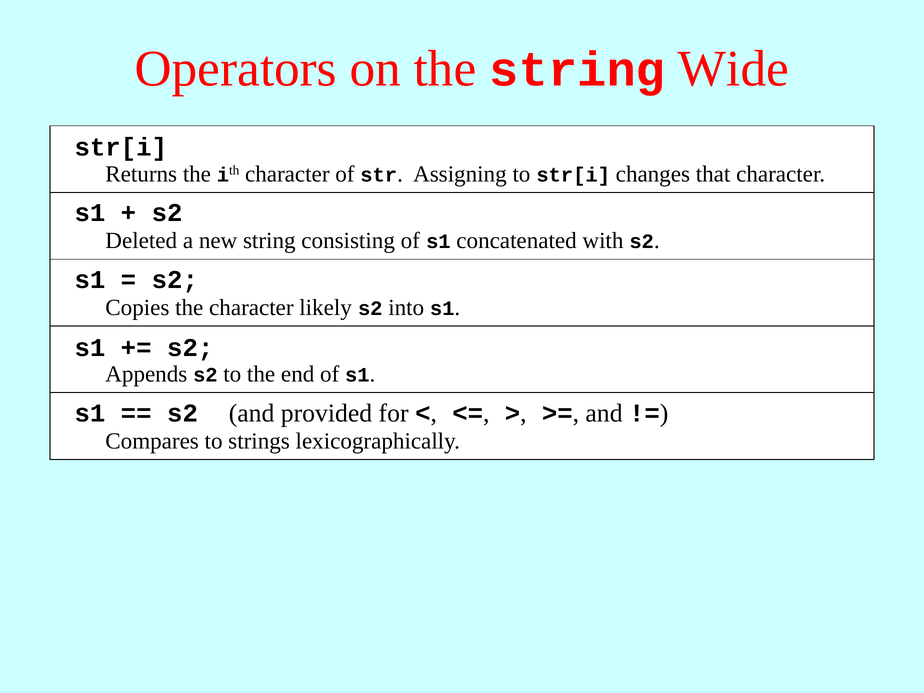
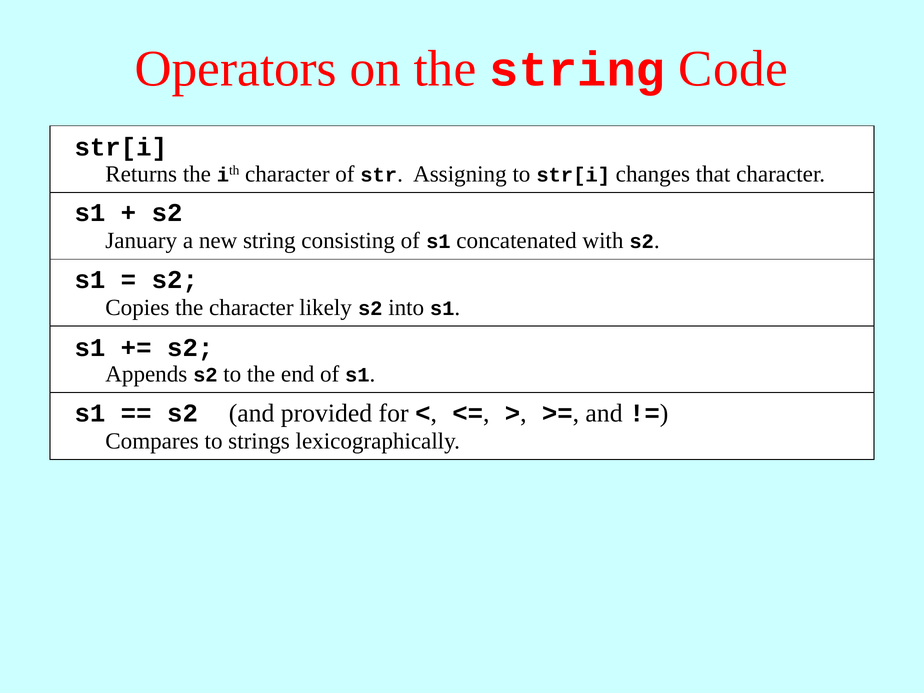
Wide: Wide -> Code
Deleted: Deleted -> January
